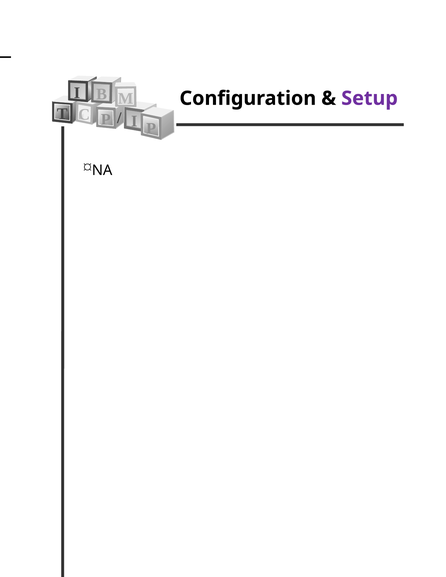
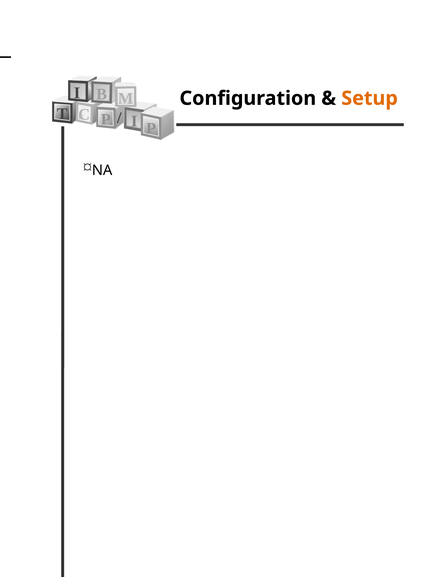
Setup colour: purple -> orange
